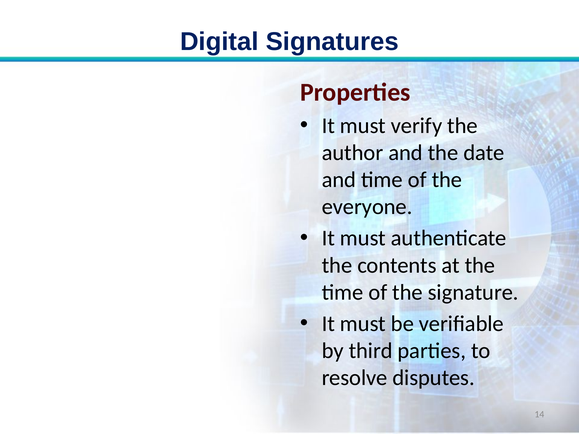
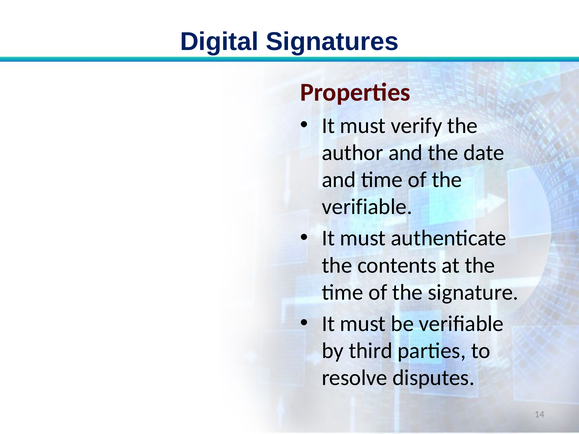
everyone at (367, 207): everyone -> verifiable
